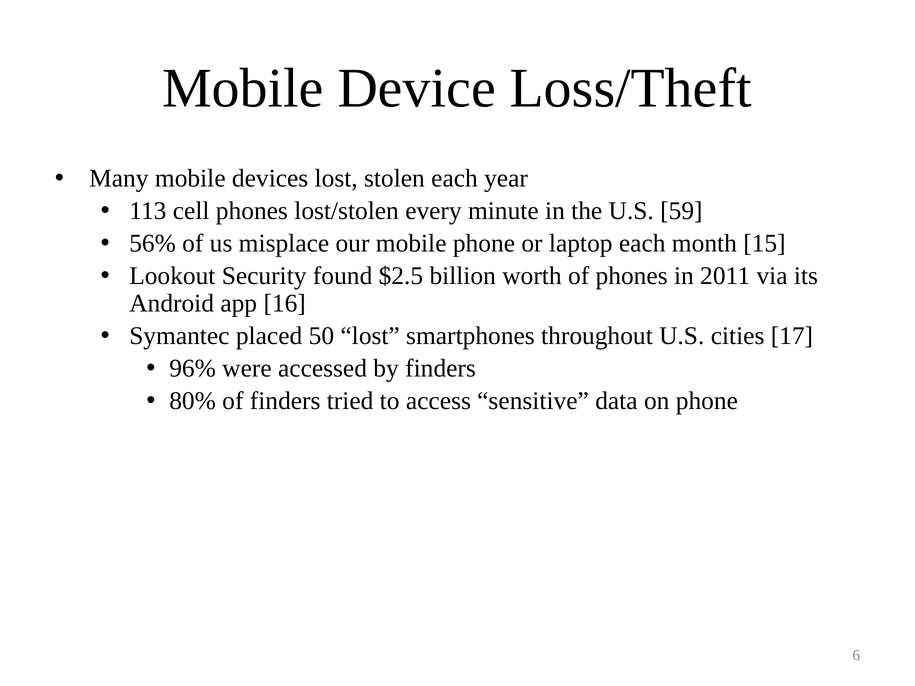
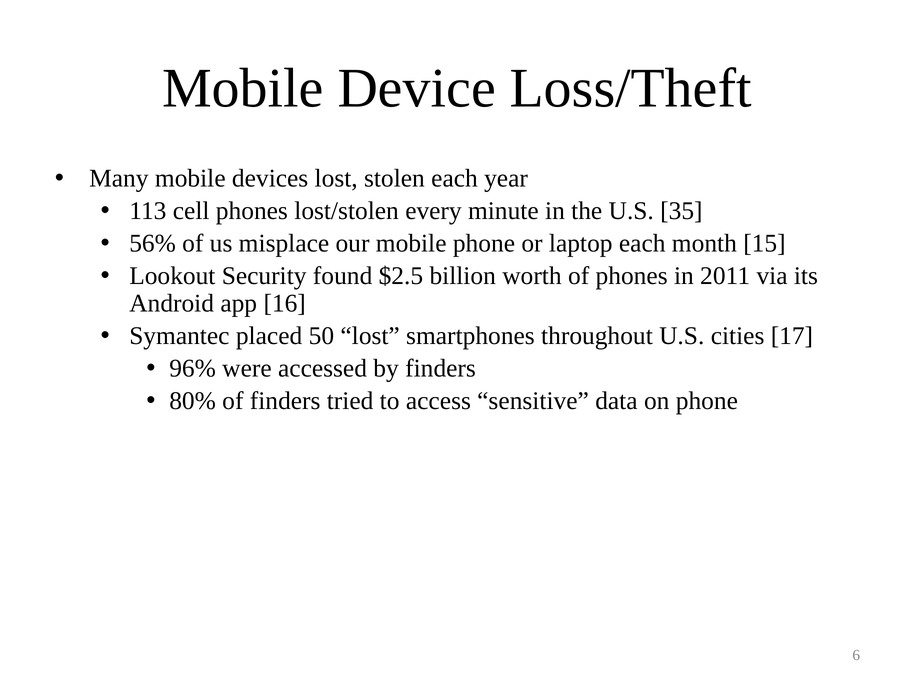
59: 59 -> 35
